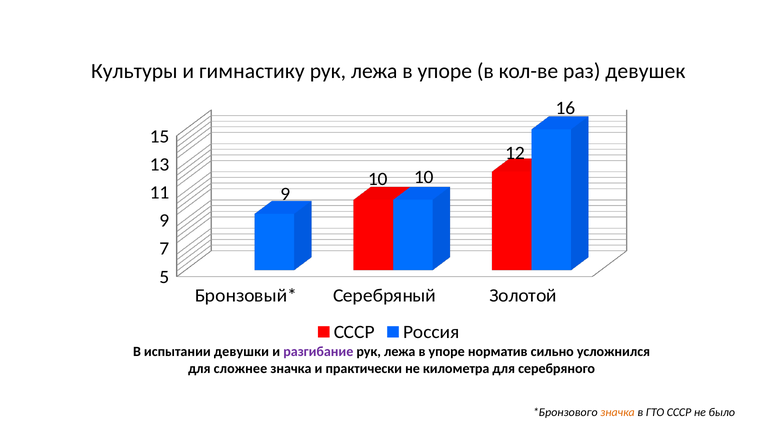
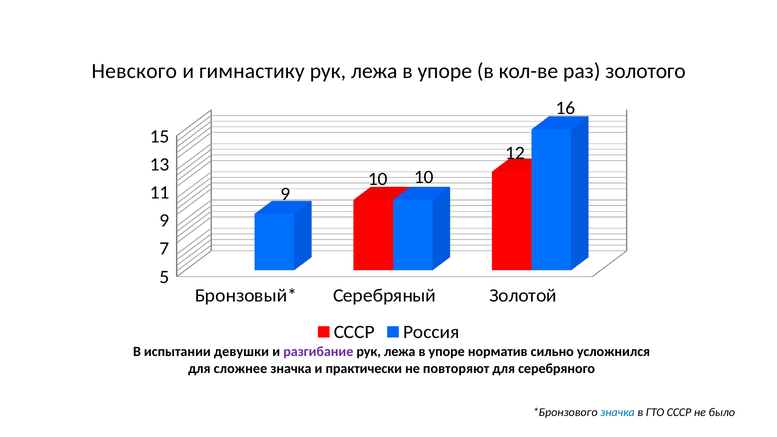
Культуры: Культуры -> Невского
девушек: девушек -> золотого
километра: километра -> повторяют
значка at (618, 412) colour: orange -> blue
